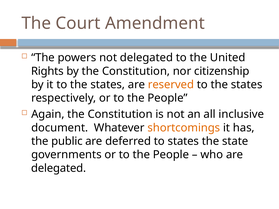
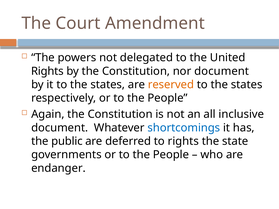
nor citizenship: citizenship -> document
shortcomings colour: orange -> blue
to states: states -> rights
delegated at (59, 168): delegated -> endanger
